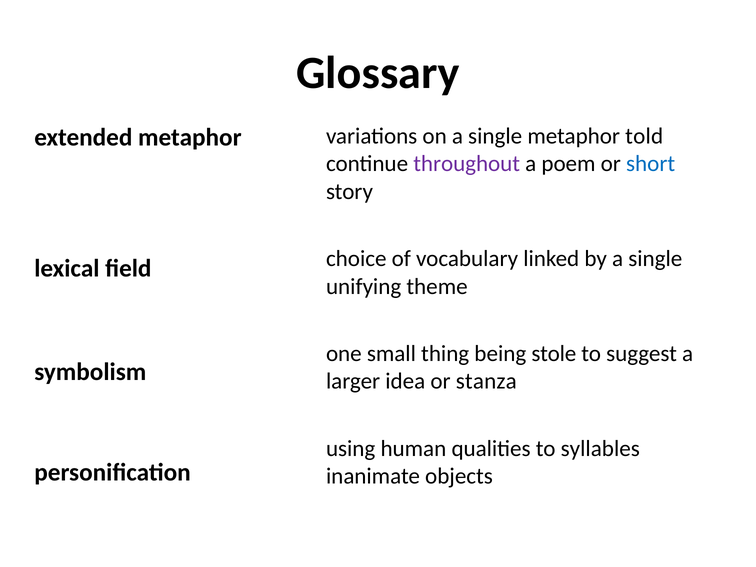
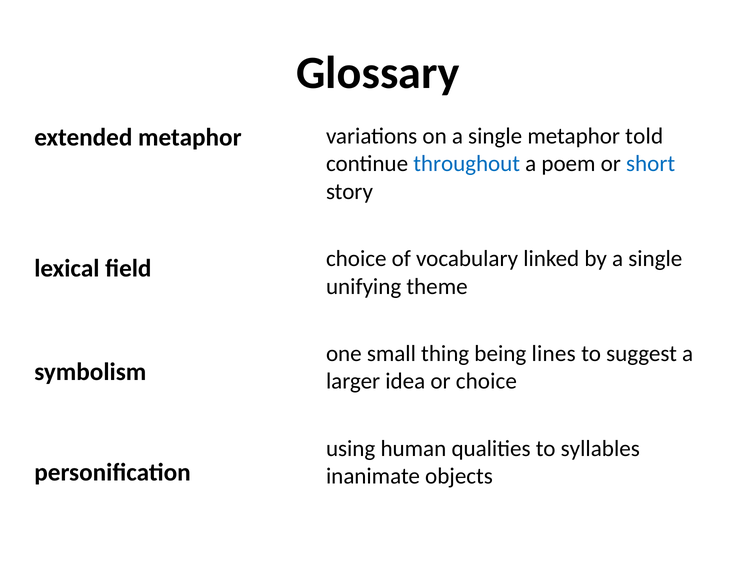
throughout colour: purple -> blue
stole: stole -> lines
or stanza: stanza -> choice
